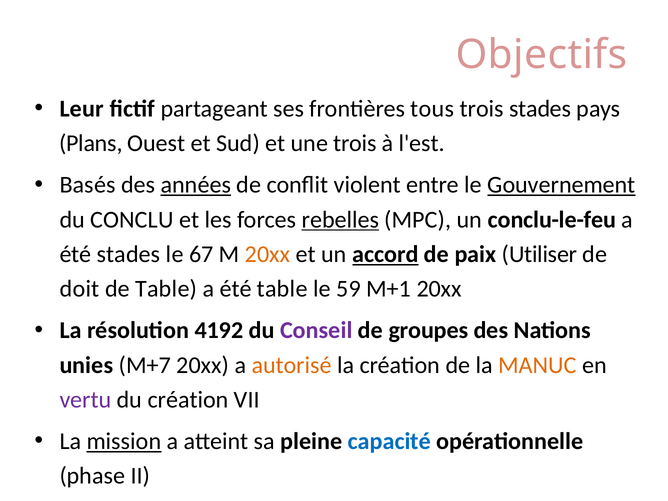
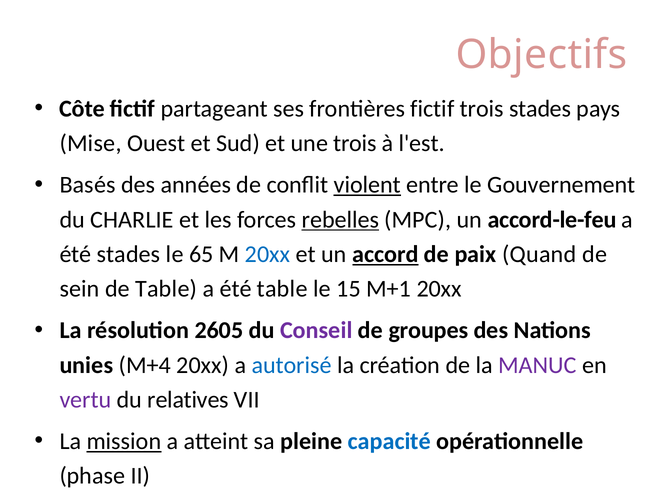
Leur: Leur -> Côte
frontières tous: tous -> fictif
Plans: Plans -> Mise
années underline: present -> none
violent underline: none -> present
Gouvernement underline: present -> none
CONCLU: CONCLU -> CHARLIE
conclu-le-feu: conclu-le-feu -> accord-le-feu
67: 67 -> 65
20xx at (268, 254) colour: orange -> blue
Utiliser: Utiliser -> Quand
doit: doit -> sein
59: 59 -> 15
4192: 4192 -> 2605
M+7: M+7 -> M+4
autorisé colour: orange -> blue
MANUC colour: orange -> purple
du création: création -> relatives
